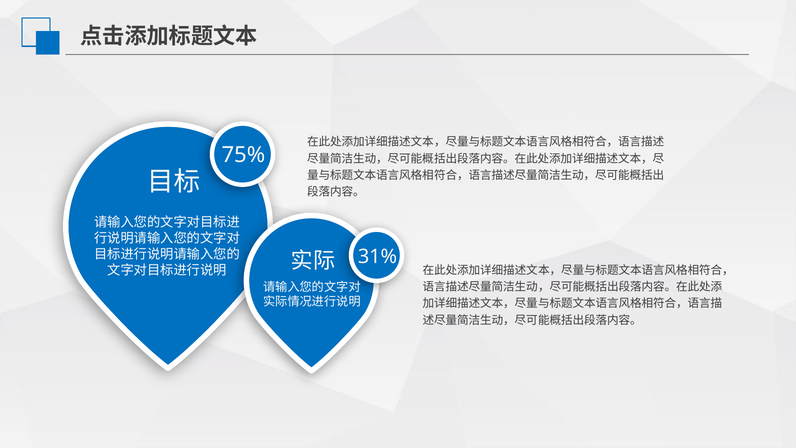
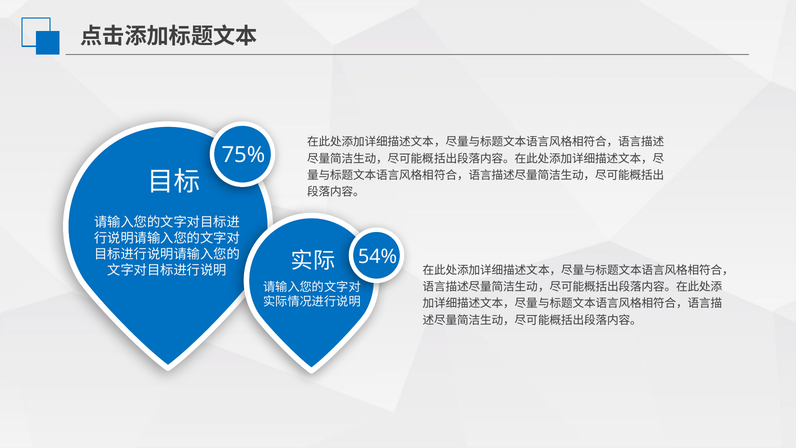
31%: 31% -> 54%
